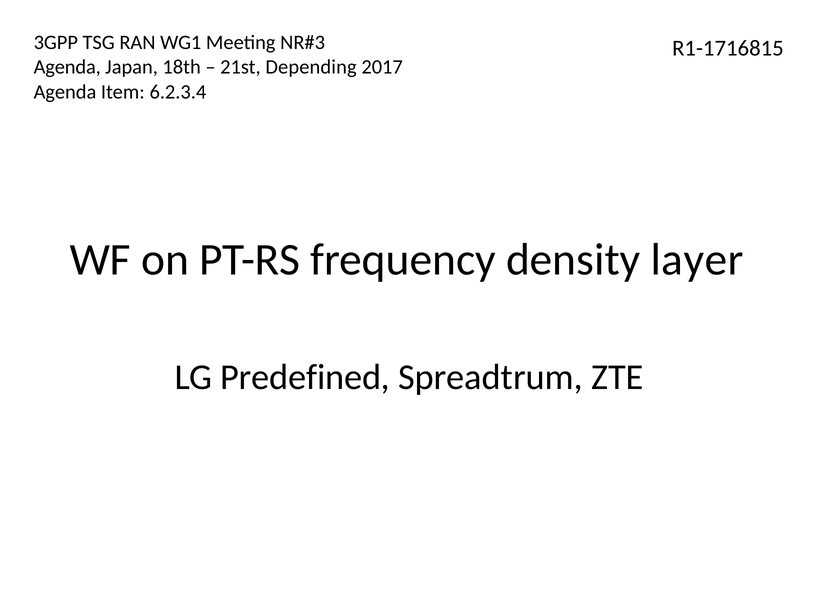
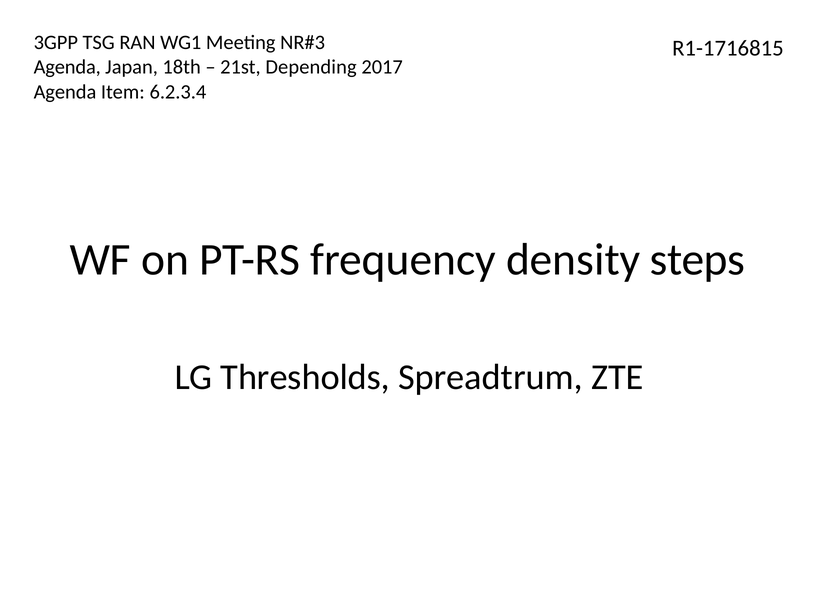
layer: layer -> steps
Predefined: Predefined -> Thresholds
